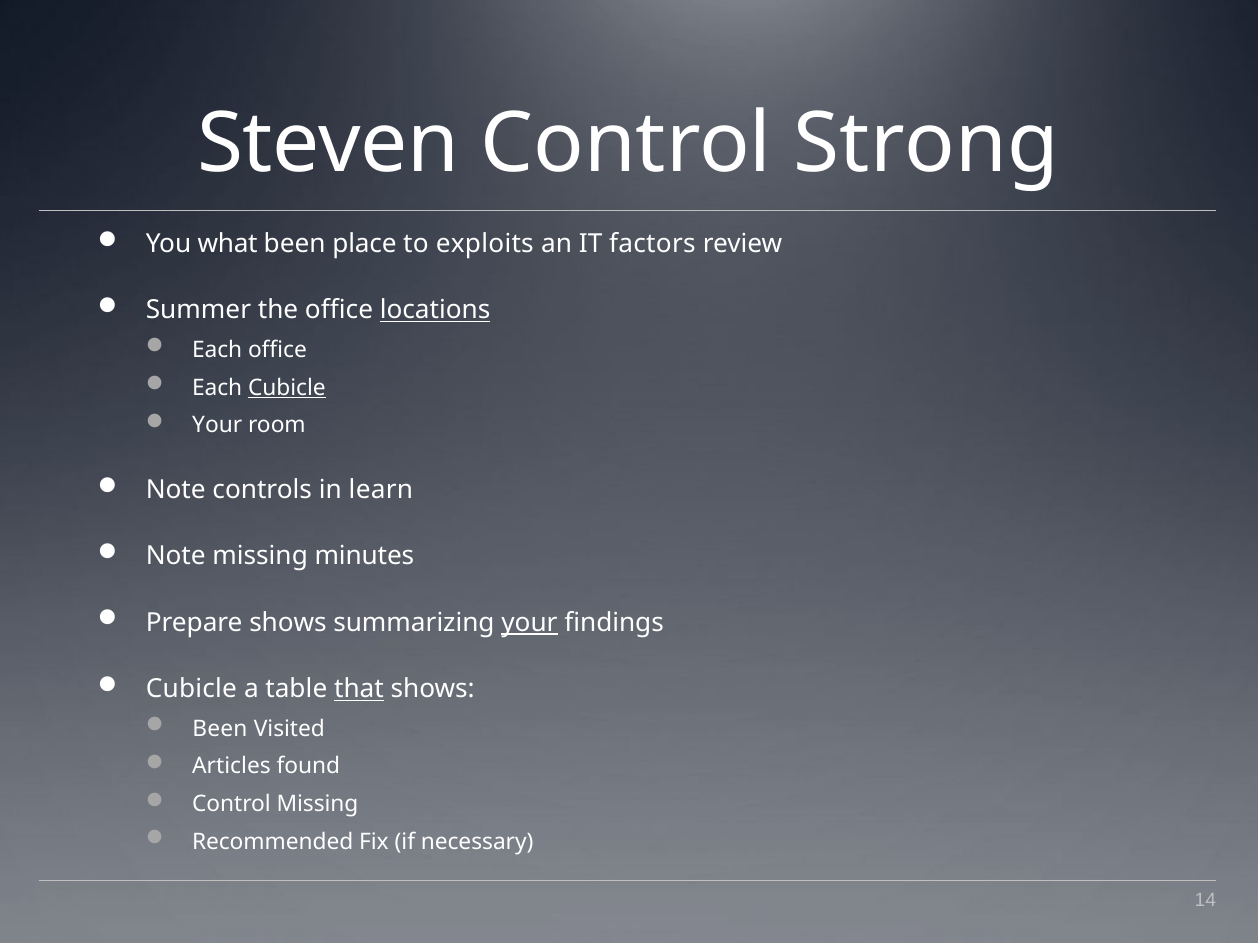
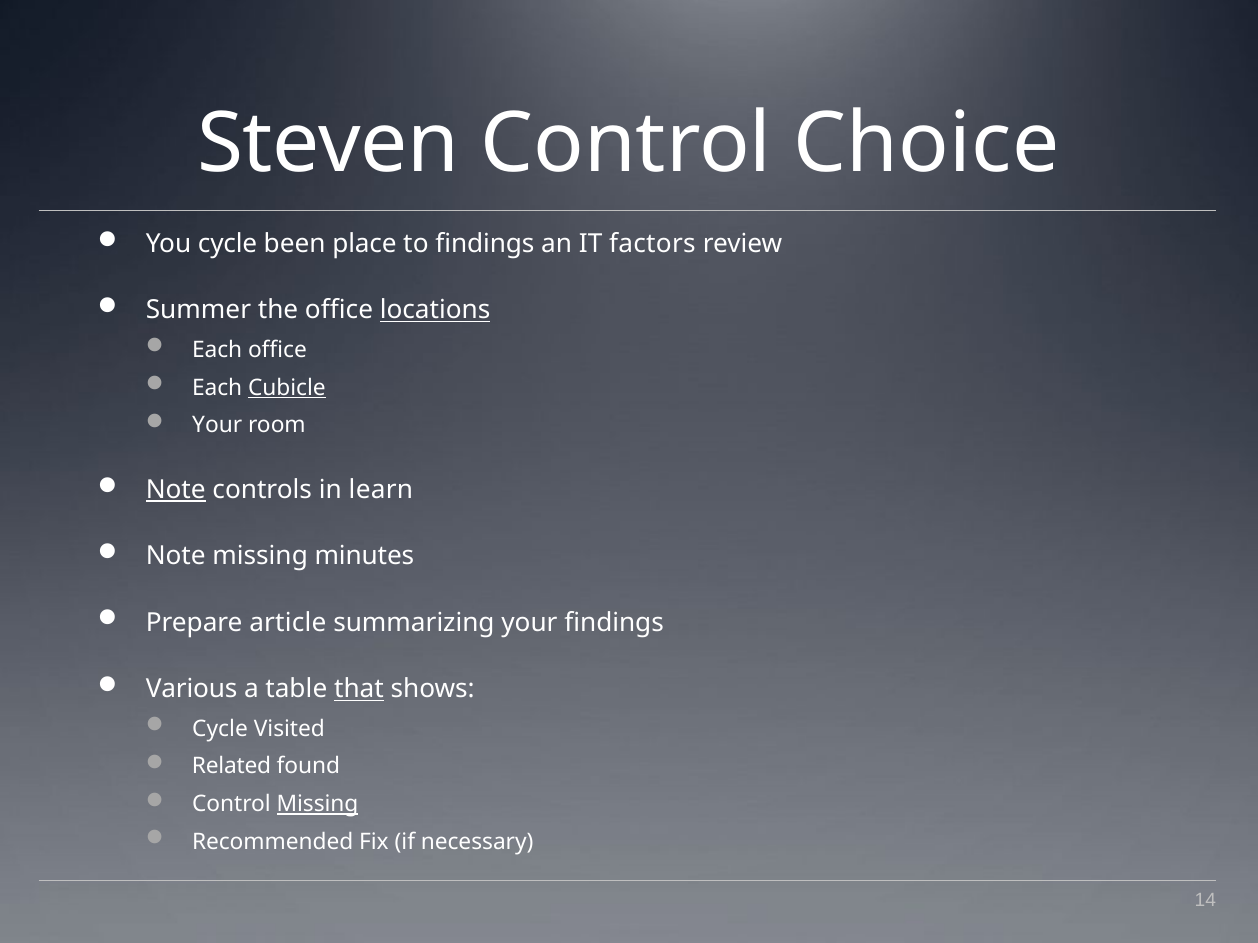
Strong: Strong -> Choice
You what: what -> cycle
to exploits: exploits -> findings
Note at (176, 490) underline: none -> present
Prepare shows: shows -> article
your at (529, 623) underline: present -> none
Cubicle at (191, 689): Cubicle -> Various
Been at (220, 729): Been -> Cycle
Articles: Articles -> Related
Missing at (317, 805) underline: none -> present
